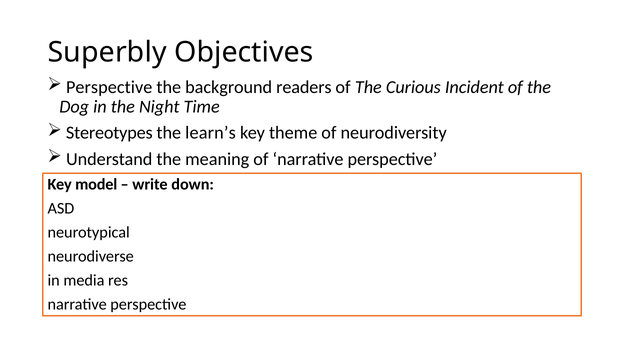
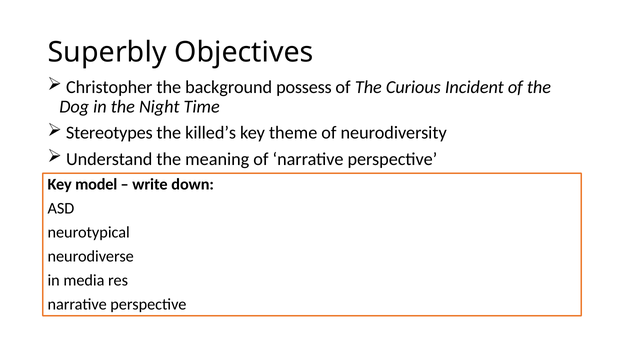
Perspective at (109, 87): Perspective -> Christopher
readers: readers -> possess
learn’s: learn’s -> killed’s
